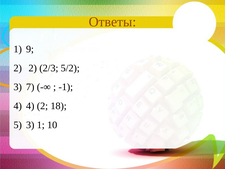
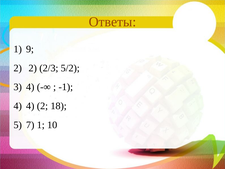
3 7: 7 -> 4
5 3: 3 -> 7
